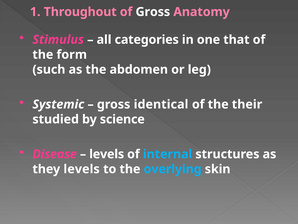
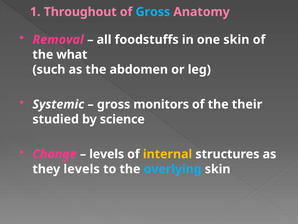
Gross at (153, 12) colour: white -> light blue
Stimulus: Stimulus -> Removal
categories: categories -> foodstuffs
one that: that -> skin
form: form -> what
identical: identical -> monitors
Disease: Disease -> Change
internal colour: light blue -> yellow
